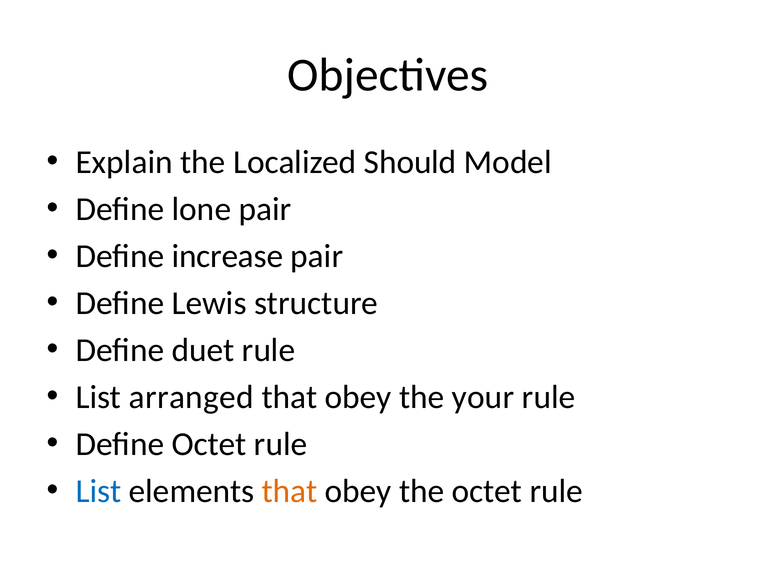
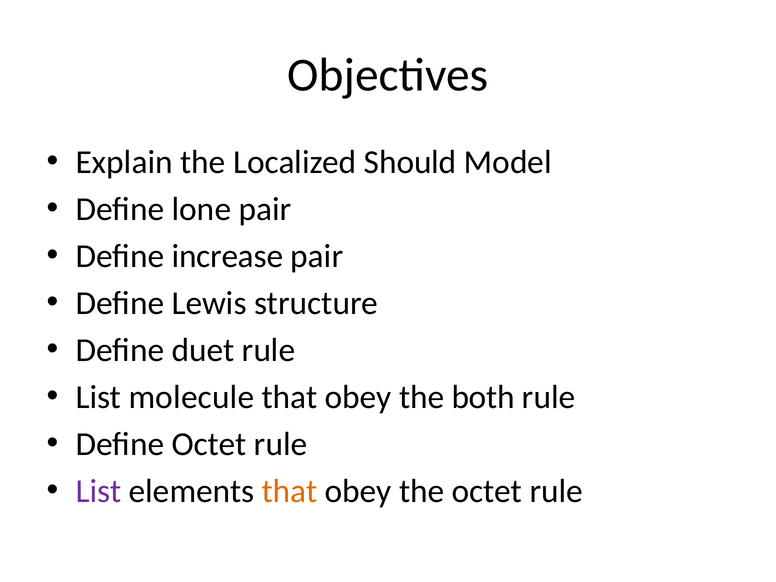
arranged: arranged -> molecule
your: your -> both
List at (98, 491) colour: blue -> purple
